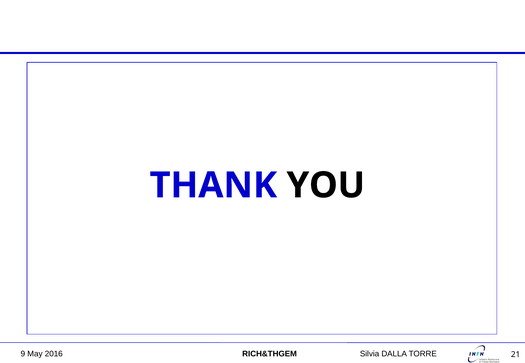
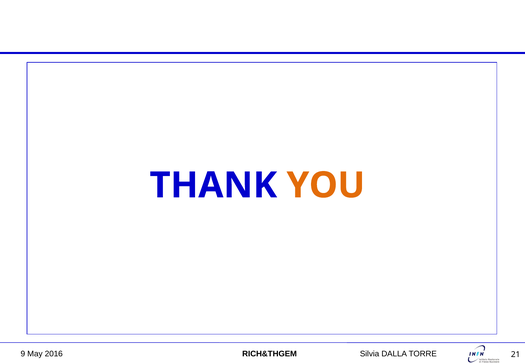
YOU colour: black -> orange
